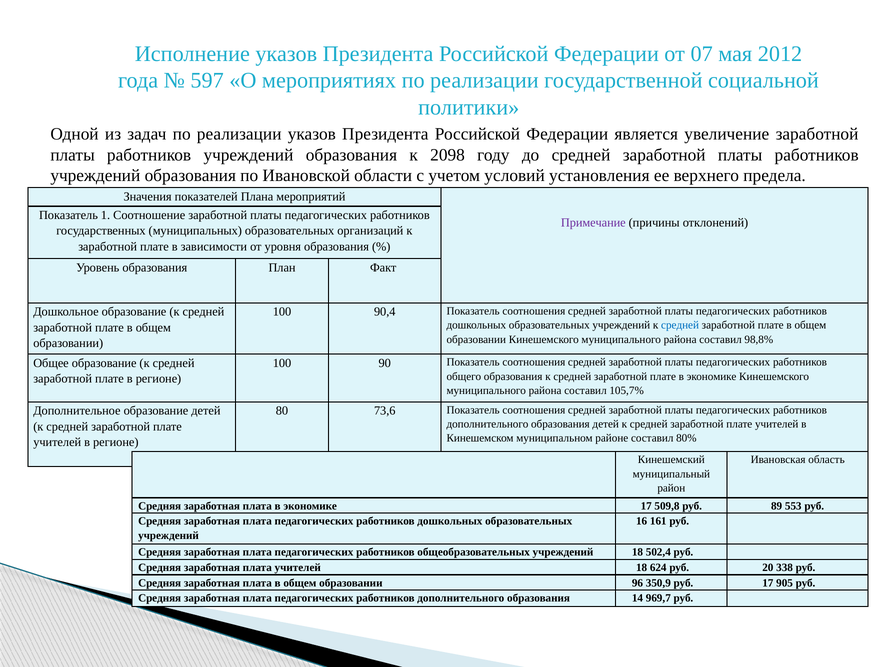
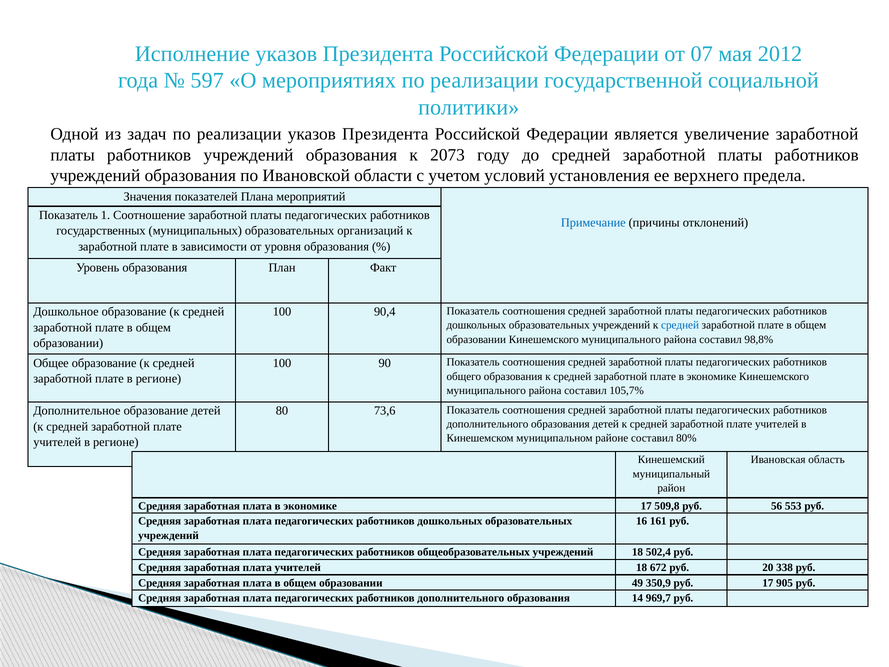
2098: 2098 -> 2073
Примечание colour: purple -> blue
89: 89 -> 56
624: 624 -> 672
96: 96 -> 49
